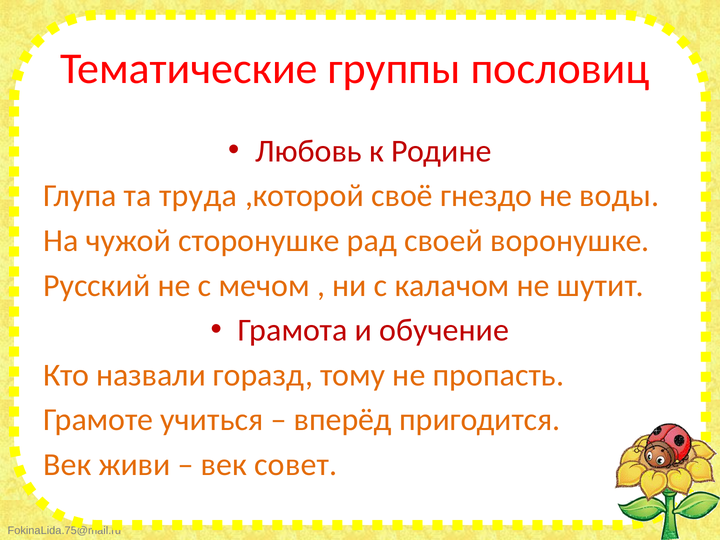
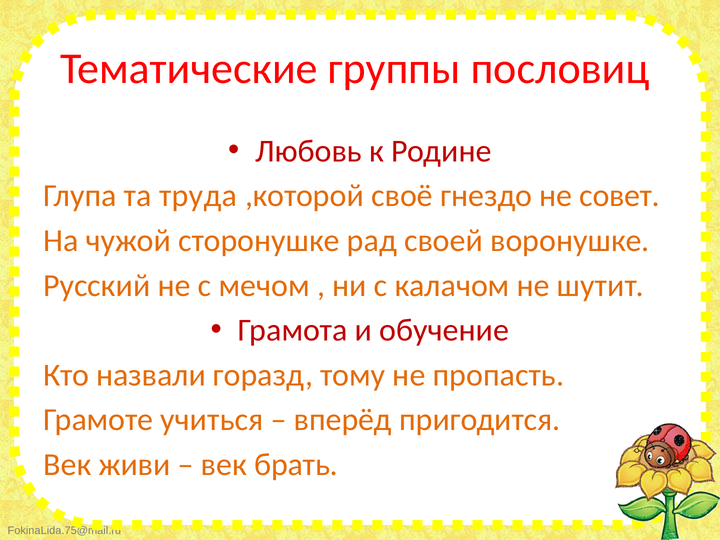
воды: воды -> совет
совет: совет -> брать
